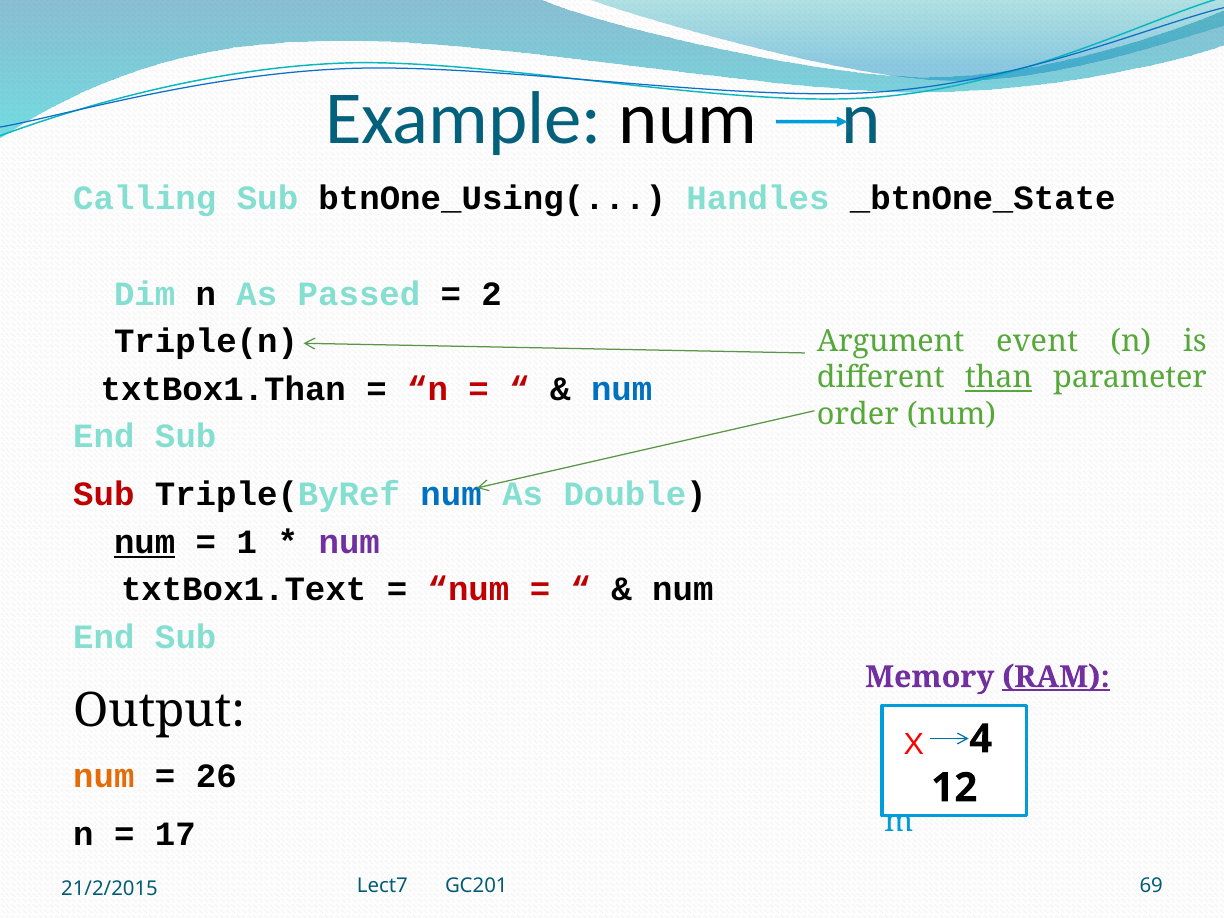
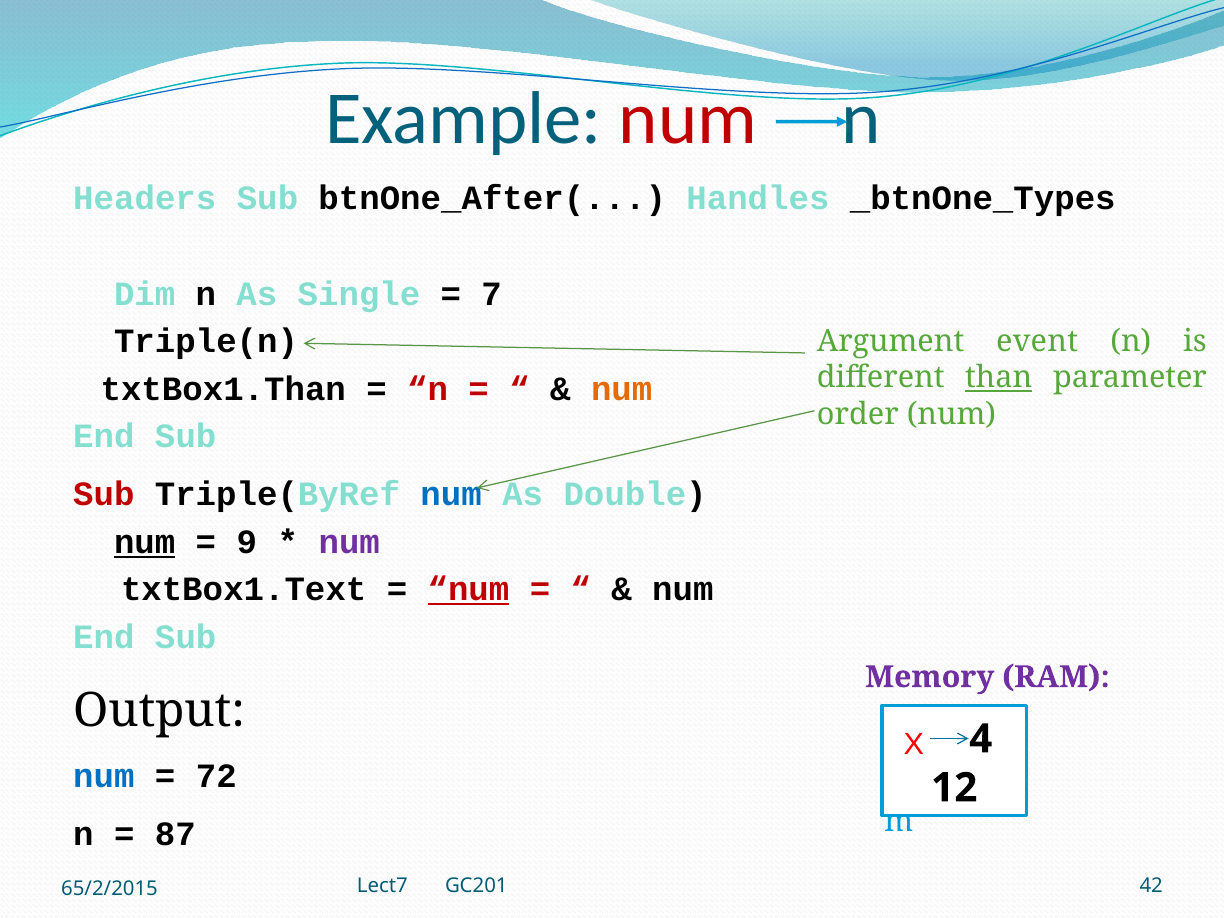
num at (688, 119) colour: black -> red
Calling: Calling -> Headers
btnOne_Using(: btnOne_Using( -> btnOne_After(
_btnOne_State: _btnOne_State -> _btnOne_Types
Passed: Passed -> Single
2: 2 -> 7
num at (622, 389) colour: blue -> orange
1: 1 -> 9
num at (468, 590) underline: none -> present
RAM underline: present -> none
num at (104, 776) colour: orange -> blue
26: 26 -> 72
17: 17 -> 87
69: 69 -> 42
21/2/2015: 21/2/2015 -> 65/2/2015
